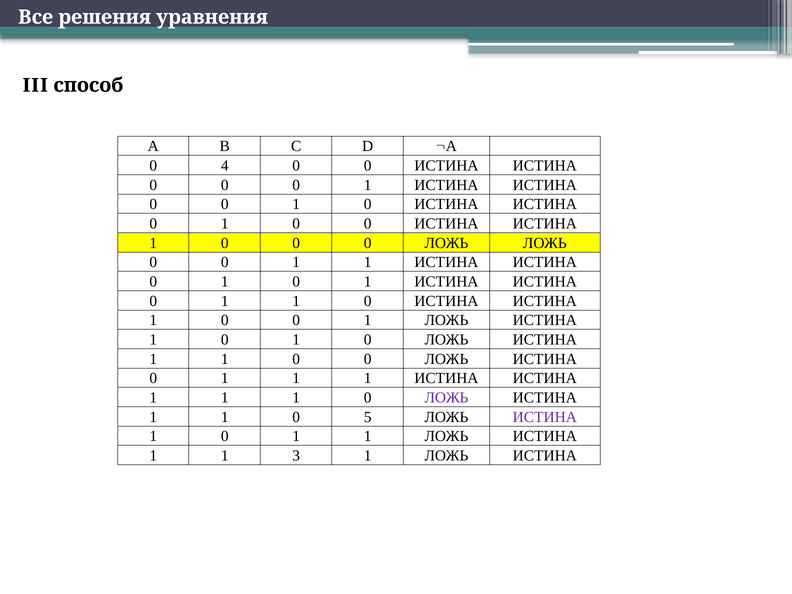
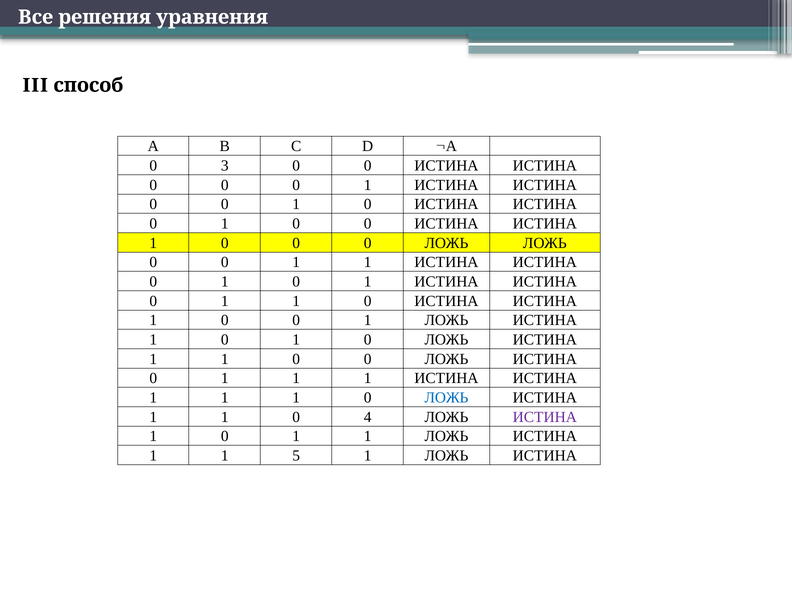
4: 4 -> 3
ЛОЖЬ at (447, 398) colour: purple -> blue
5: 5 -> 4
3: 3 -> 5
